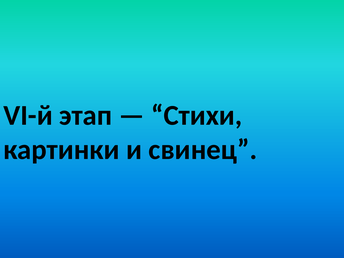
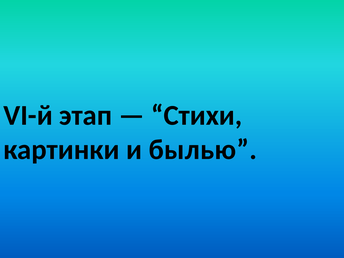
свинец: свинец -> былью
